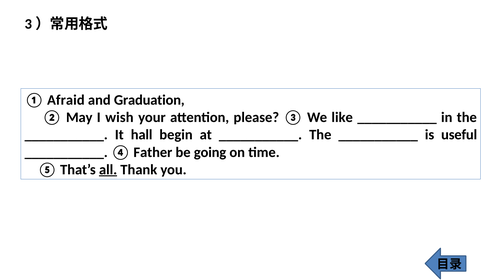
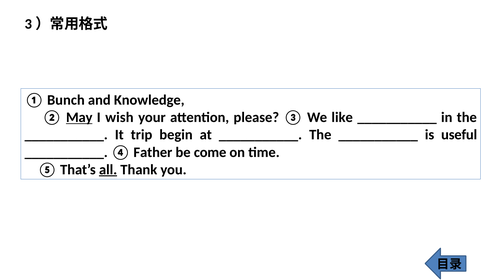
Afraid: Afraid -> Bunch
Graduation: Graduation -> Knowledge
May underline: none -> present
hall: hall -> trip
going: going -> come
